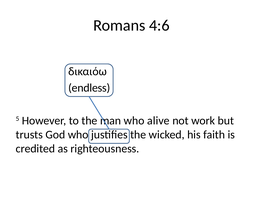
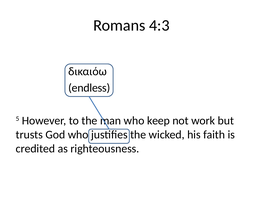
4:6: 4:6 -> 4:3
alive: alive -> keep
